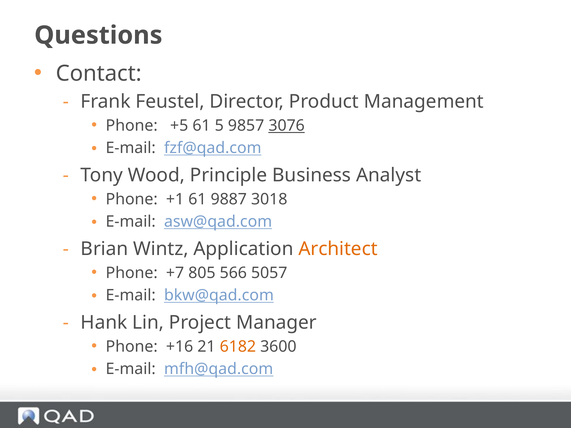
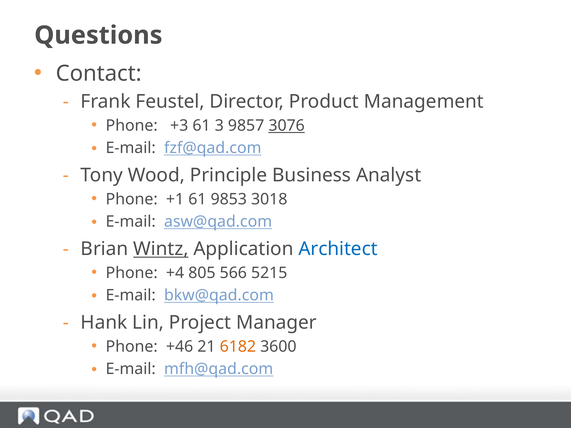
+5: +5 -> +3
5: 5 -> 3
9887: 9887 -> 9853
Wintz underline: none -> present
Architect colour: orange -> blue
+7: +7 -> +4
5057: 5057 -> 5215
+16: +16 -> +46
